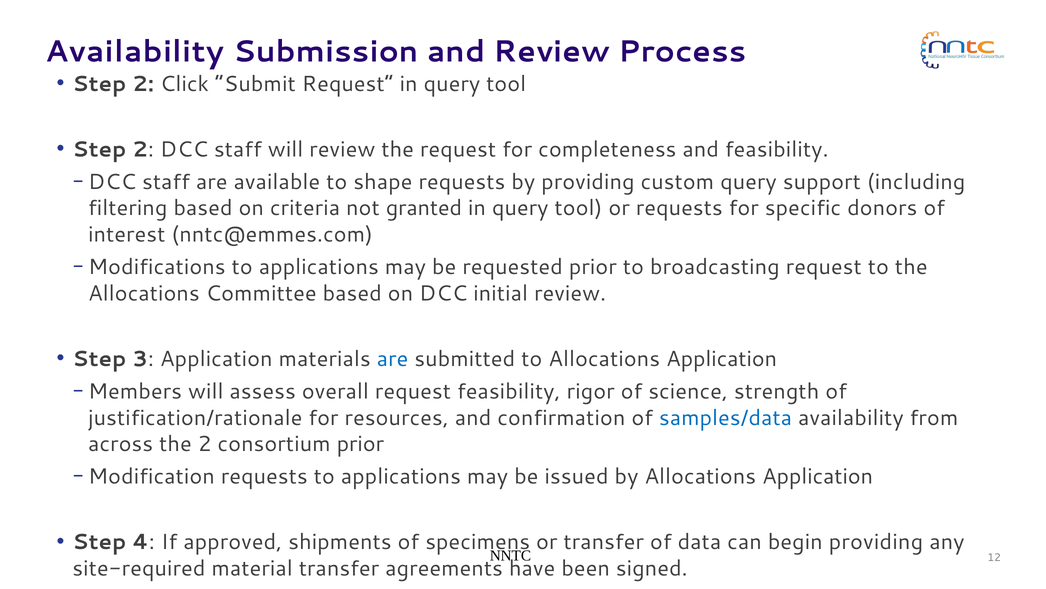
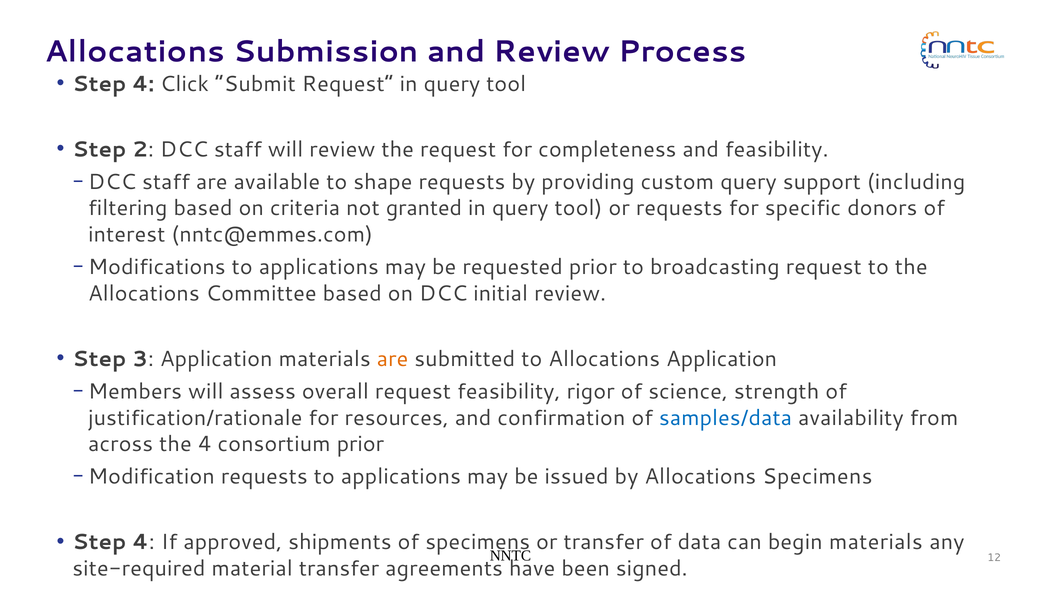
Availability at (135, 52): Availability -> Allocations
2 at (143, 84): 2 -> 4
are at (392, 358) colour: blue -> orange
the 2: 2 -> 4
by Allocations Application: Application -> Specimens
begin providing: providing -> materials
